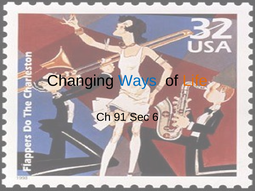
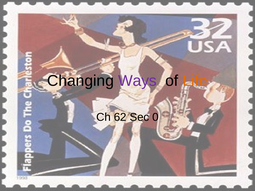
Ways colour: blue -> purple
91: 91 -> 62
6: 6 -> 0
